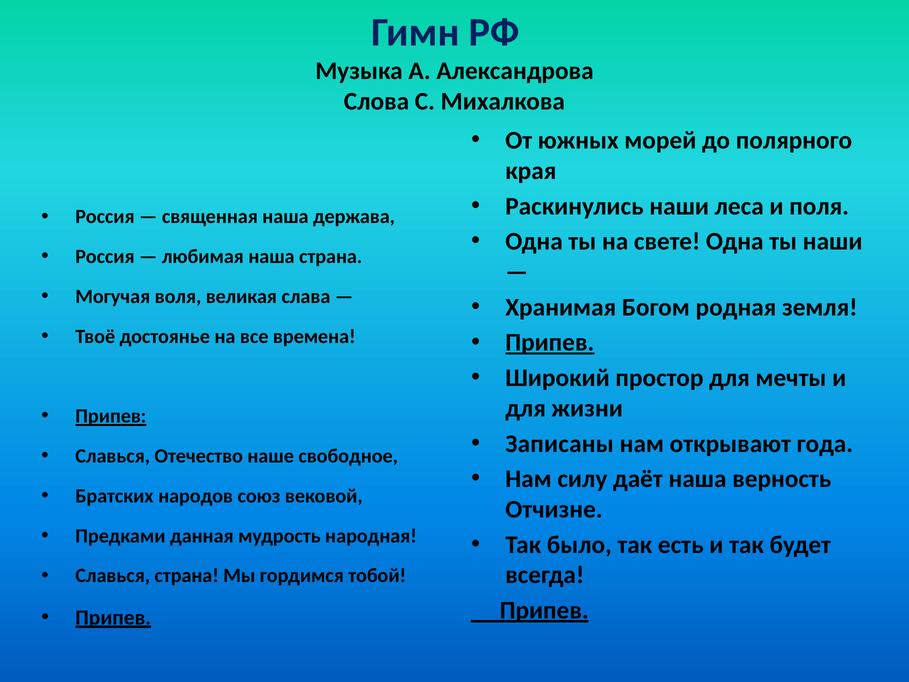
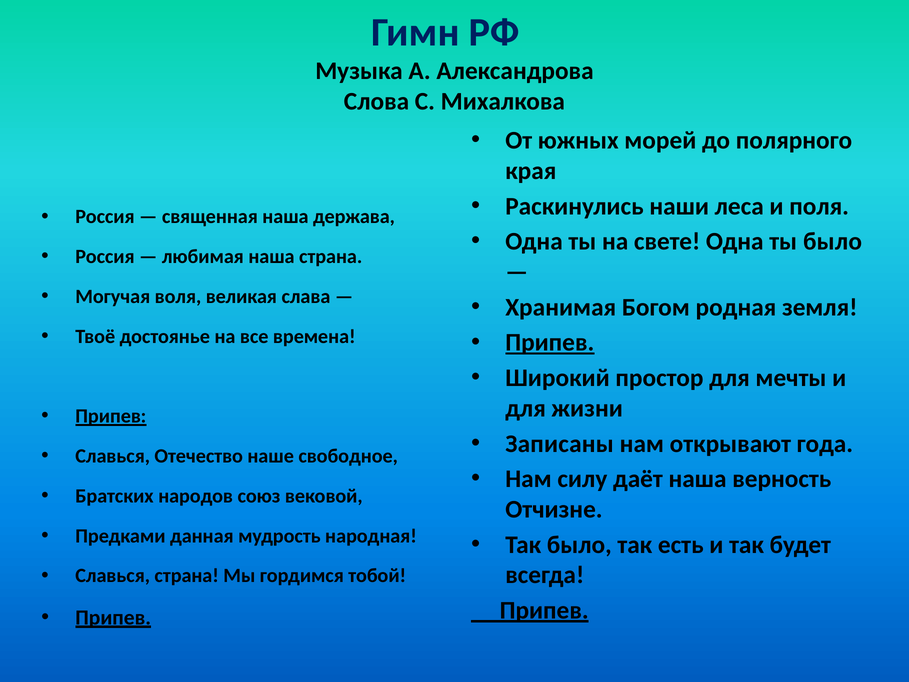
ты наши: наши -> было
